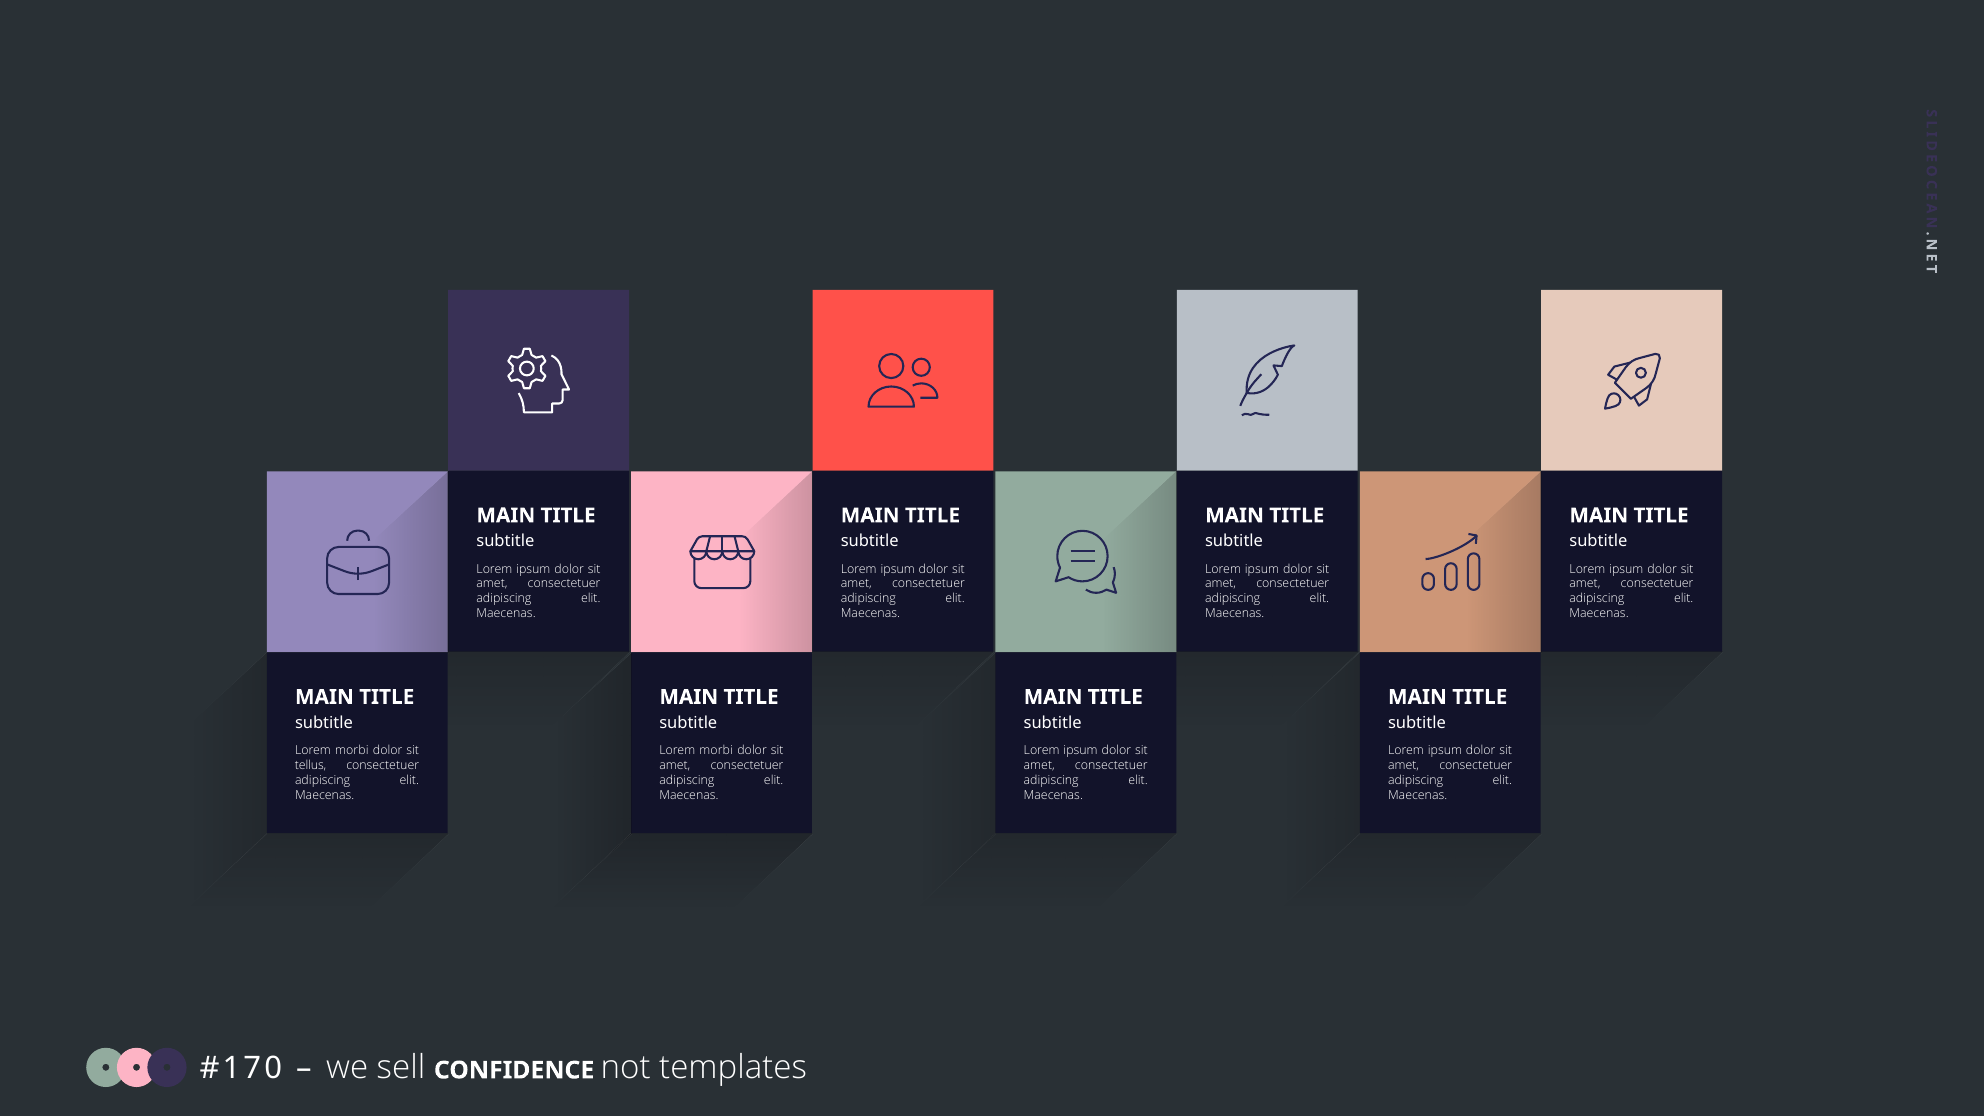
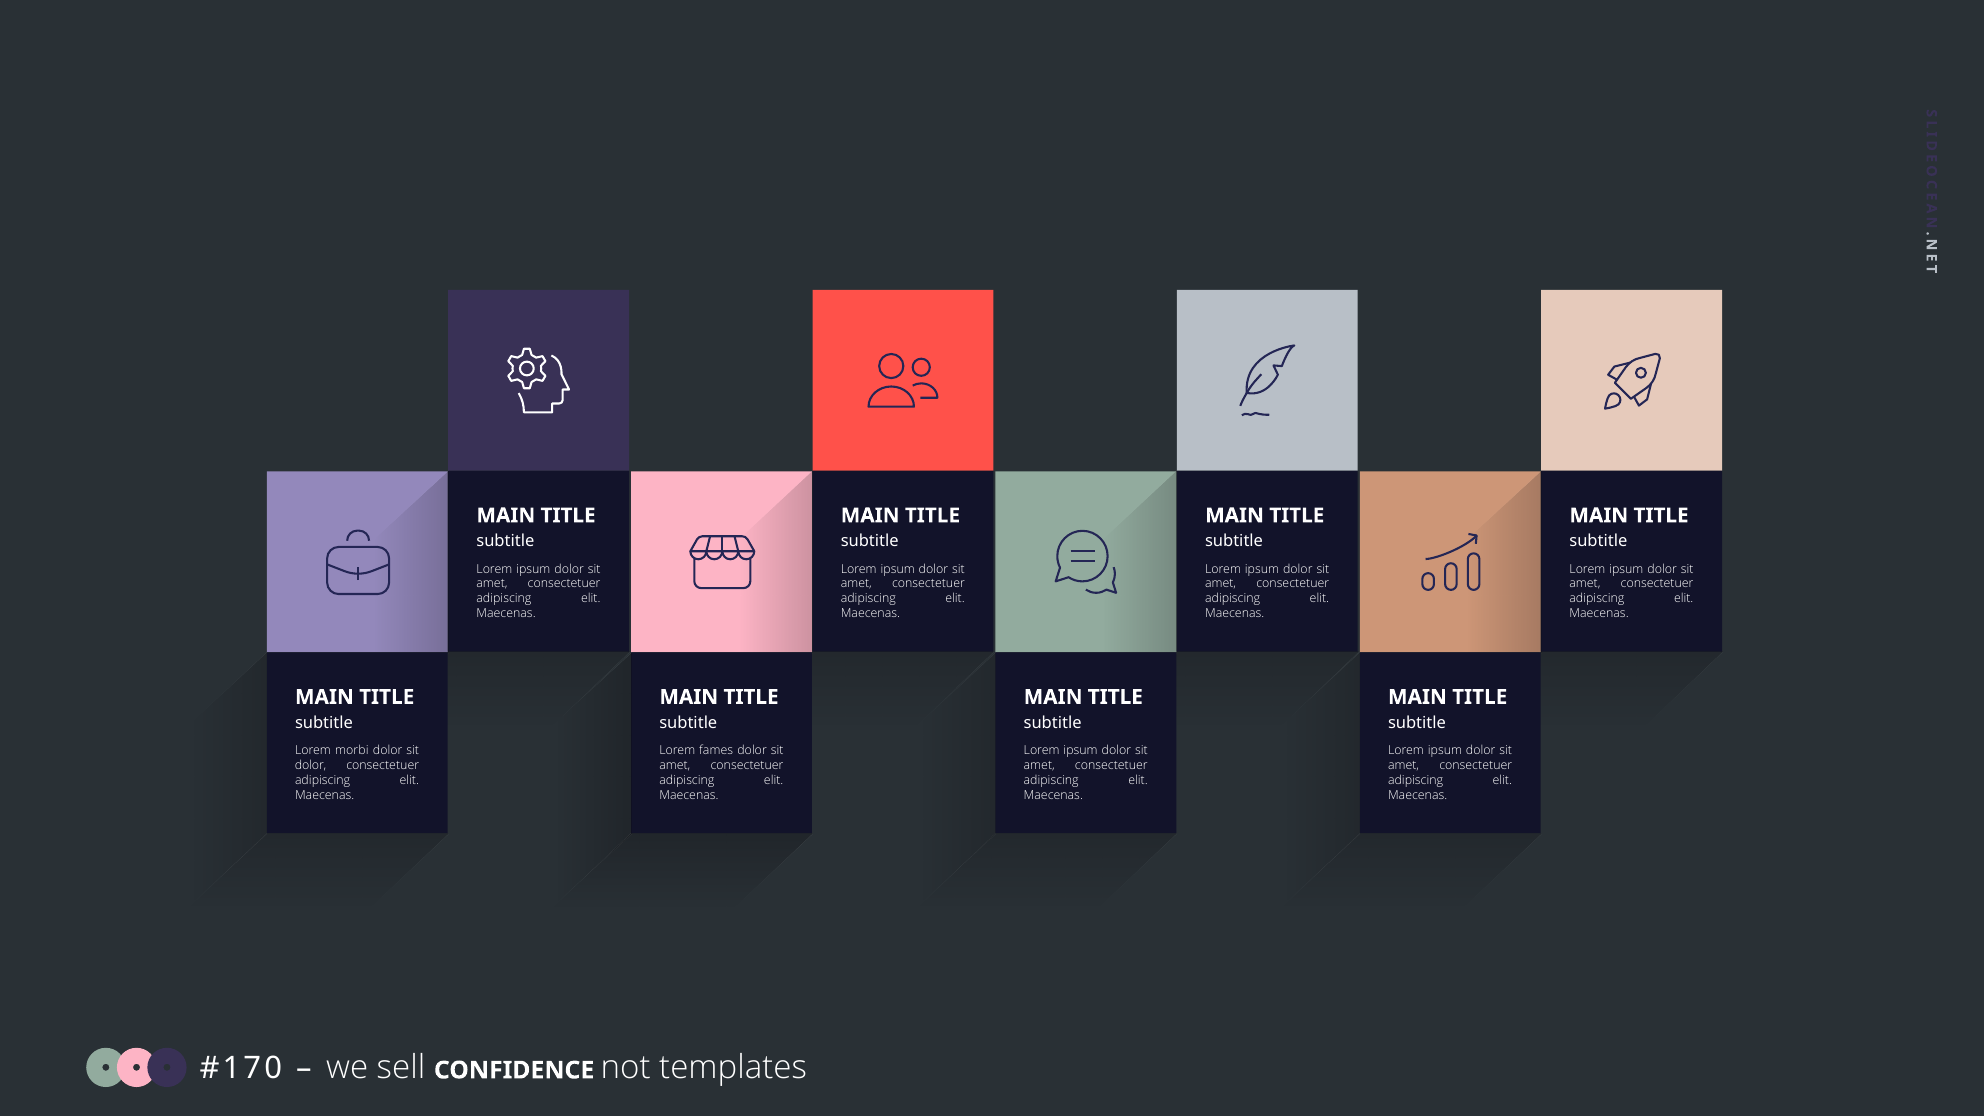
morbi at (716, 750): morbi -> fames
tellus at (311, 765): tellus -> dolor
